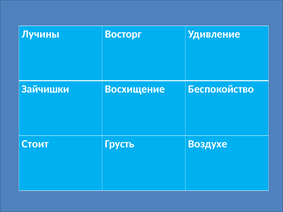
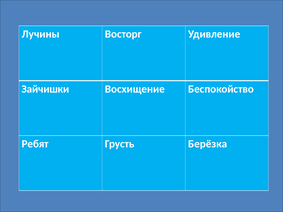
Стоит: Стоит -> Ребят
Воздухе: Воздухе -> Берёзка
